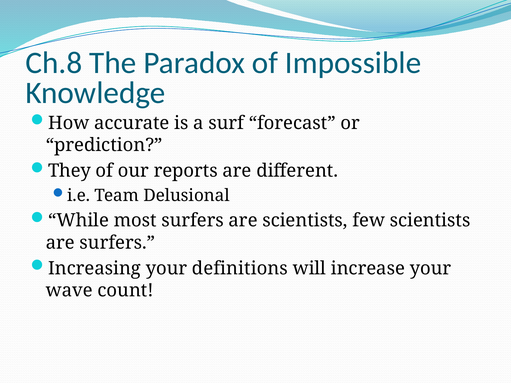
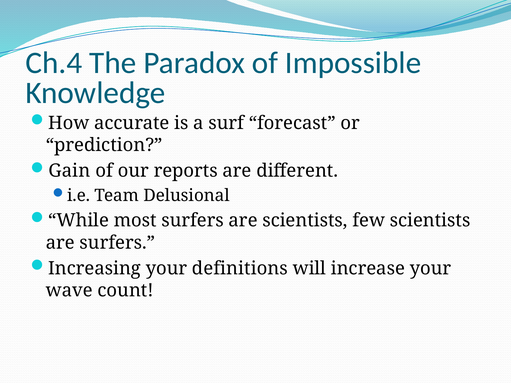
Ch.8: Ch.8 -> Ch.4
They: They -> Gain
